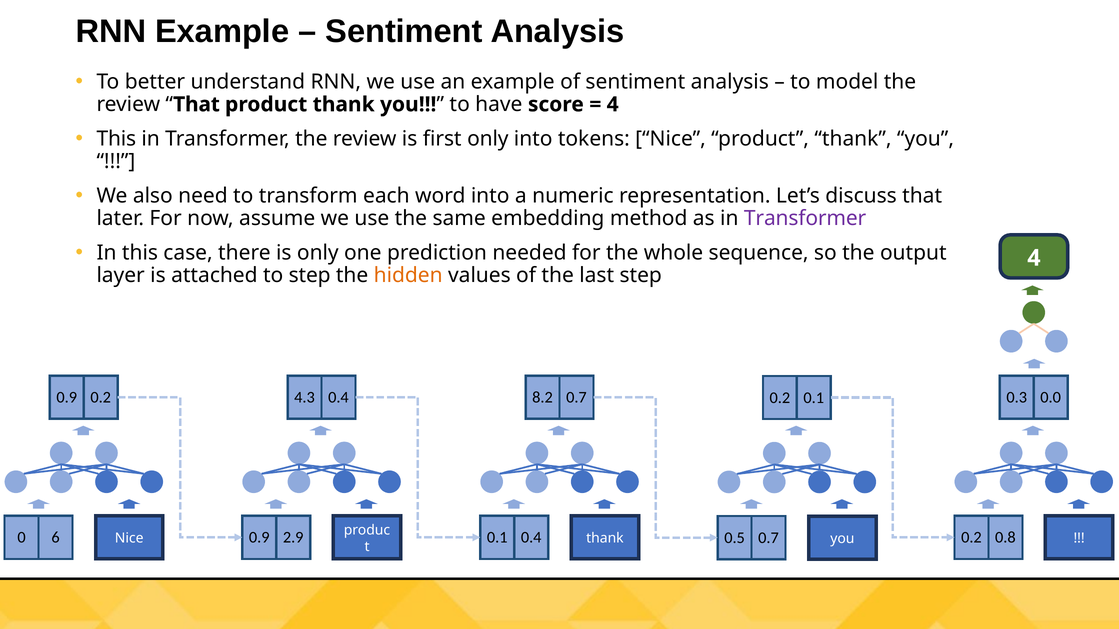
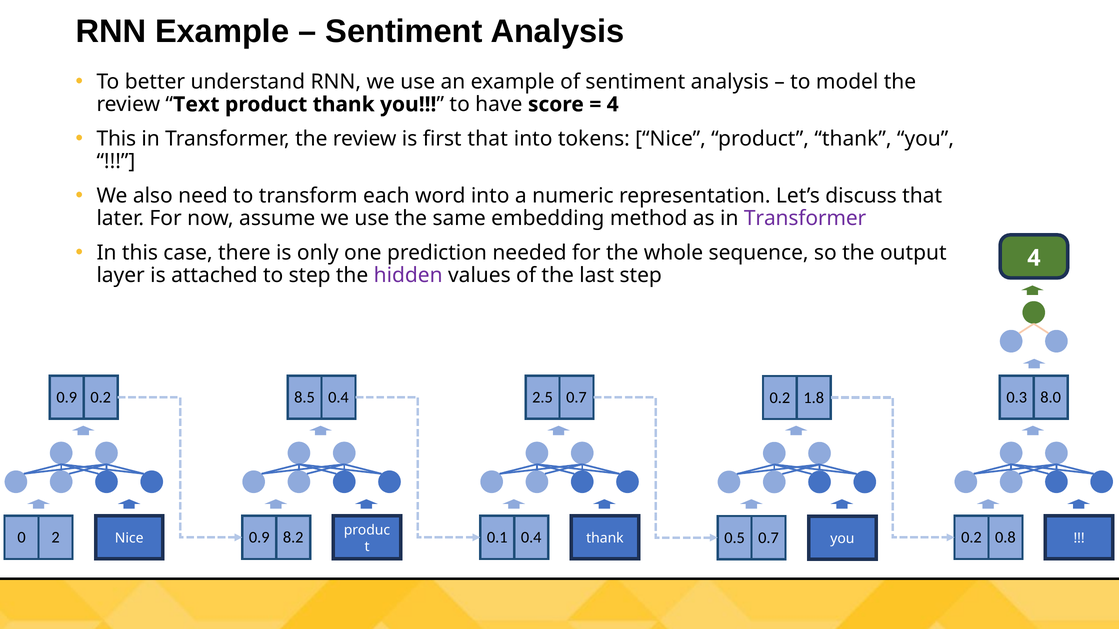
That at (196, 104): That -> Text
first only: only -> that
hidden colour: orange -> purple
4.3: 4.3 -> 8.5
8.2: 8.2 -> 2.5
0.0: 0.0 -> 8.0
0.2 0.1: 0.1 -> 1.8
6: 6 -> 2
2.9: 2.9 -> 8.2
